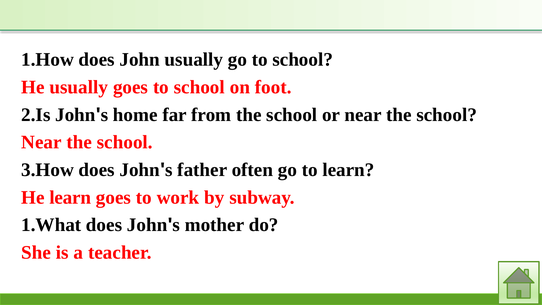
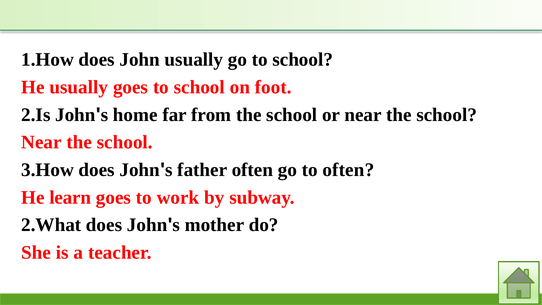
to learn: learn -> often
1.What: 1.What -> 2.What
